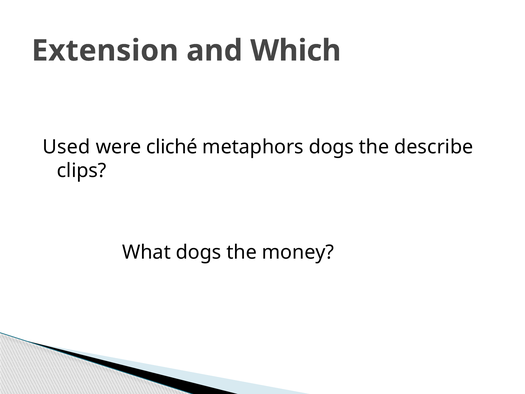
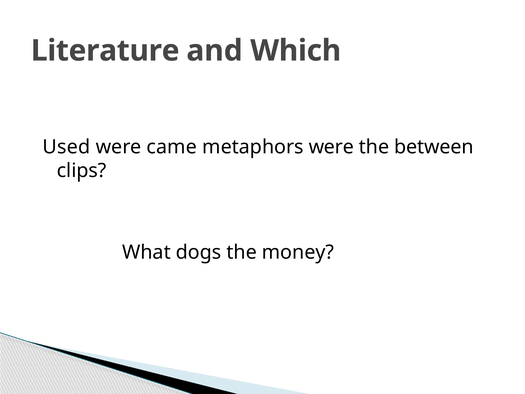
Extension: Extension -> Literature
cliché: cliché -> came
metaphors dogs: dogs -> were
describe: describe -> between
